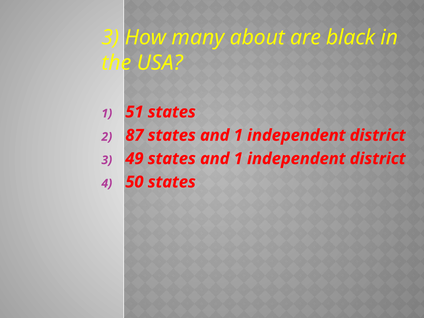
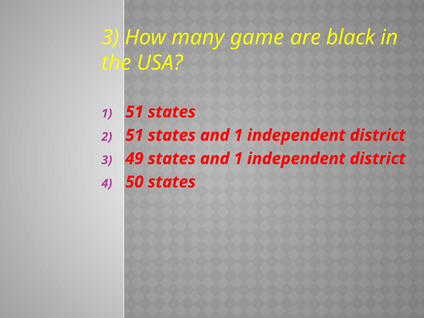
about: about -> game
87 at (134, 135): 87 -> 51
